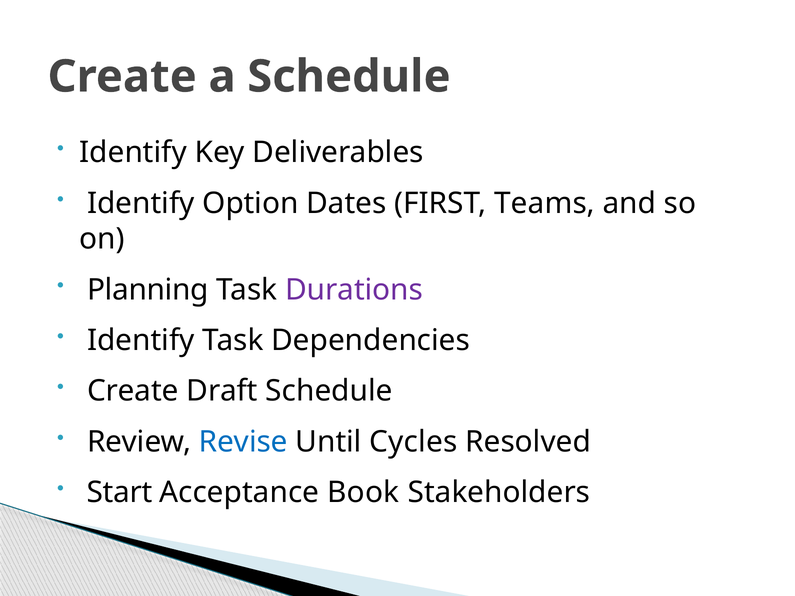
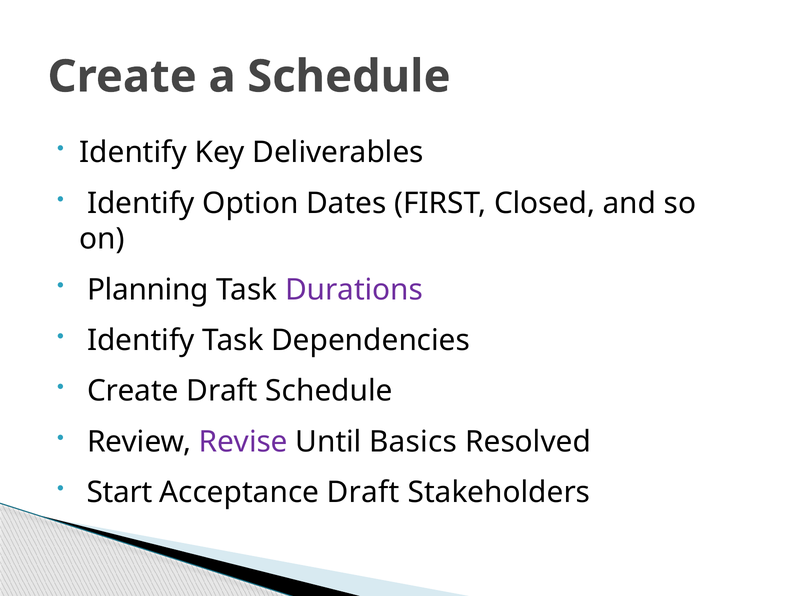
Teams: Teams -> Closed
Revise colour: blue -> purple
Cycles: Cycles -> Basics
Acceptance Book: Book -> Draft
